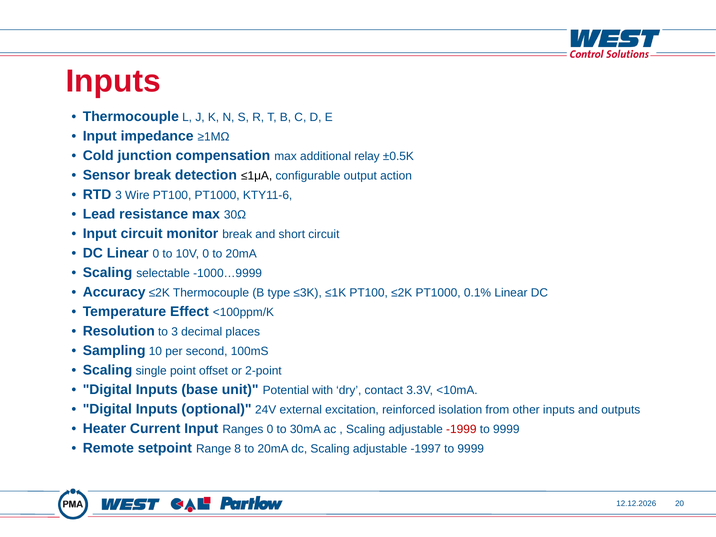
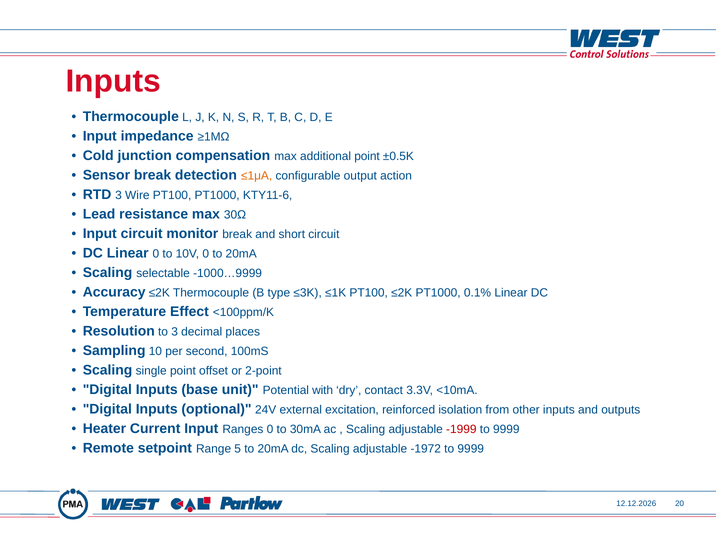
additional relay: relay -> point
≤1μA colour: black -> orange
8: 8 -> 5
-1997: -1997 -> -1972
